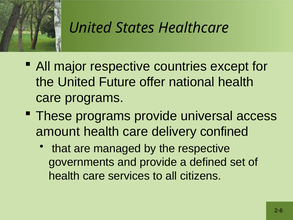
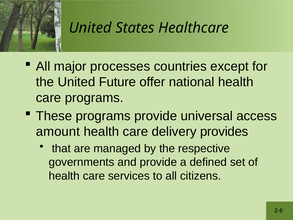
major respective: respective -> processes
confined: confined -> provides
